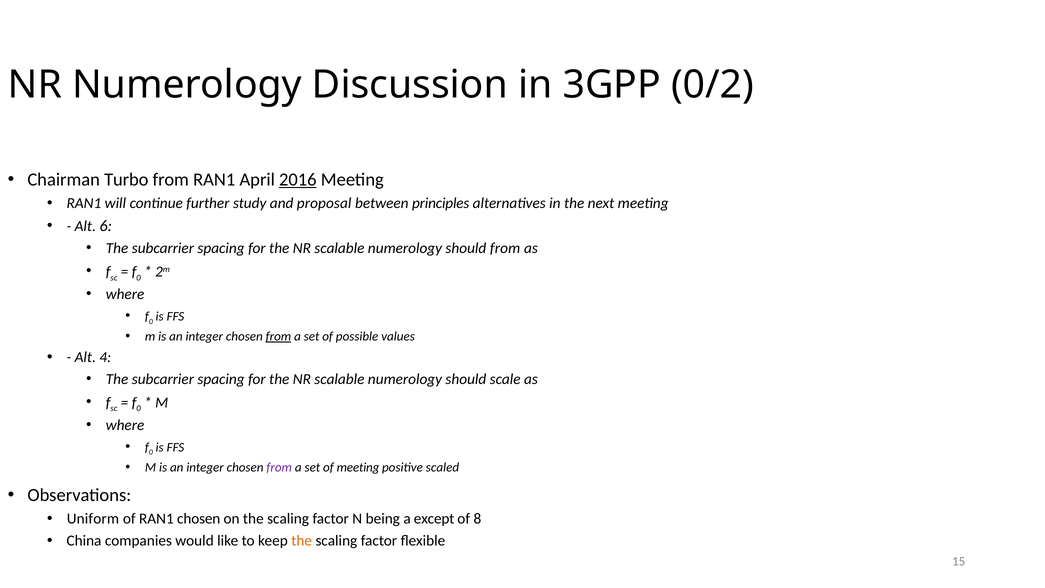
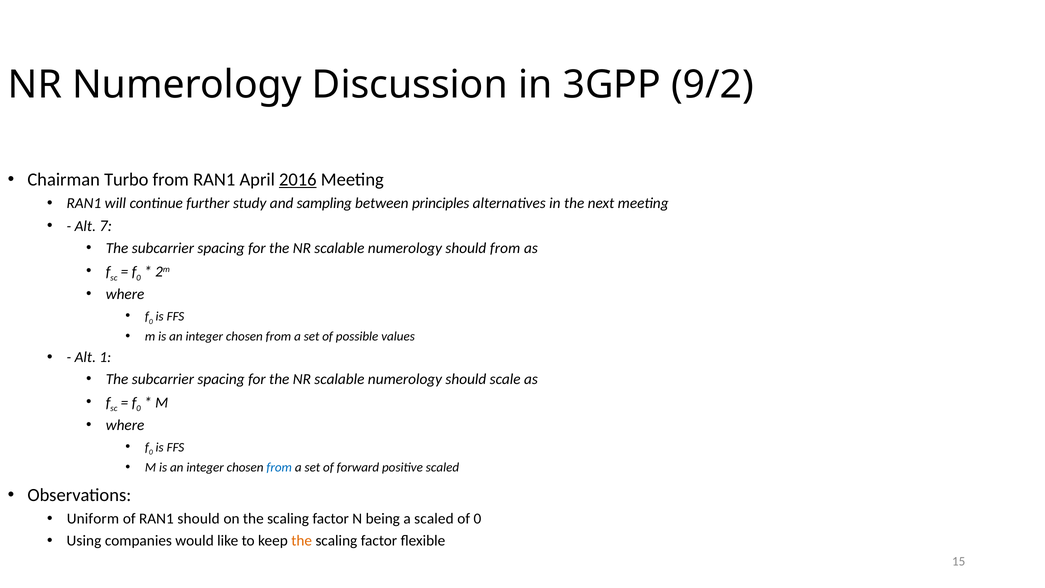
0/2: 0/2 -> 9/2
proposal: proposal -> sampling
6: 6 -> 7
from at (278, 336) underline: present -> none
4: 4 -> 1
from at (279, 467) colour: purple -> blue
of meeting: meeting -> forward
RAN1 chosen: chosen -> should
a except: except -> scaled
of 8: 8 -> 0
China: China -> Using
